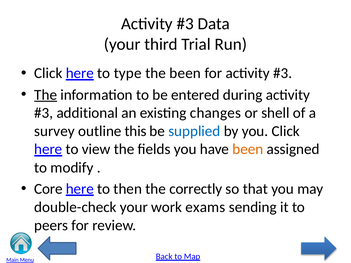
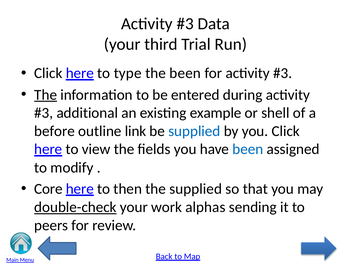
changes: changes -> example
survey: survey -> before
this: this -> link
been at (248, 149) colour: orange -> blue
the correctly: correctly -> supplied
double-check underline: none -> present
exams: exams -> alphas
